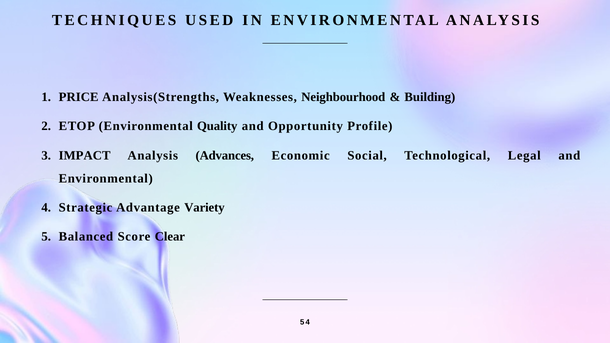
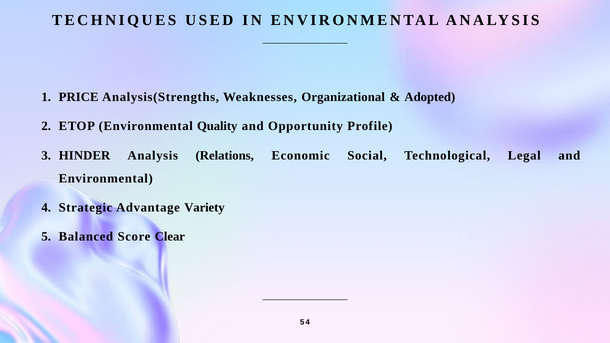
Neighbourhood: Neighbourhood -> Organizational
Building: Building -> Adopted
IMPACT: IMPACT -> HINDER
Advances: Advances -> Relations
